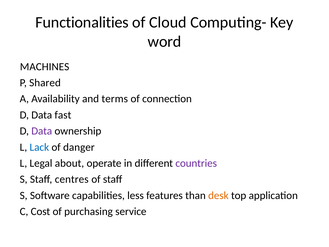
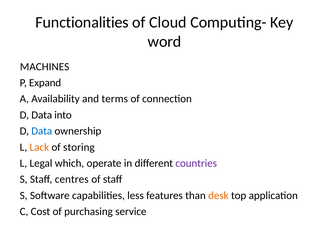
Shared: Shared -> Expand
fast: fast -> into
Data at (42, 131) colour: purple -> blue
Lack colour: blue -> orange
danger: danger -> storing
about: about -> which
